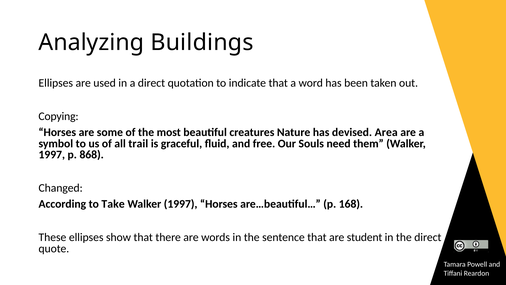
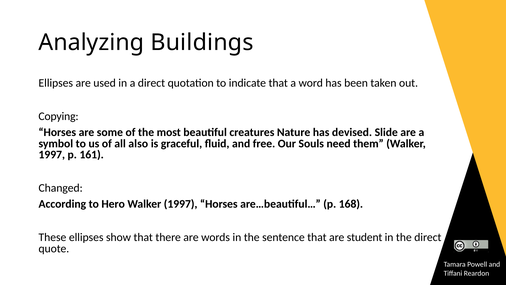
Area: Area -> Slide
trail: trail -> also
868: 868 -> 161
Take: Take -> Hero
